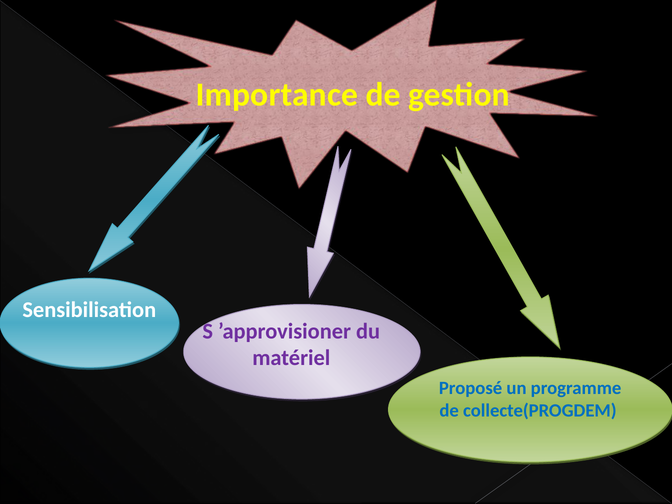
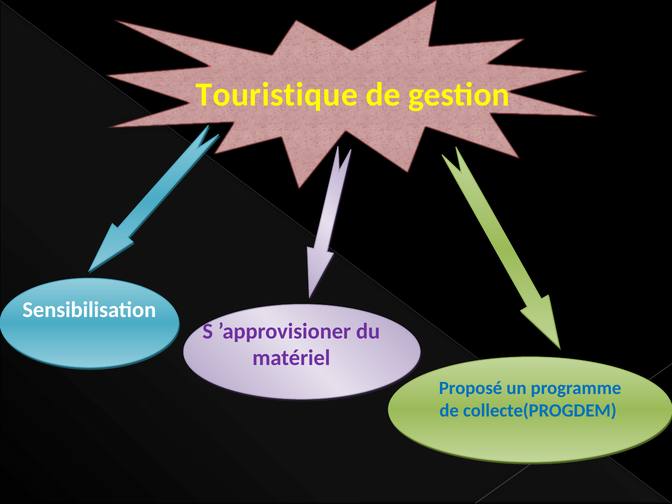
Importance: Importance -> Touristique
